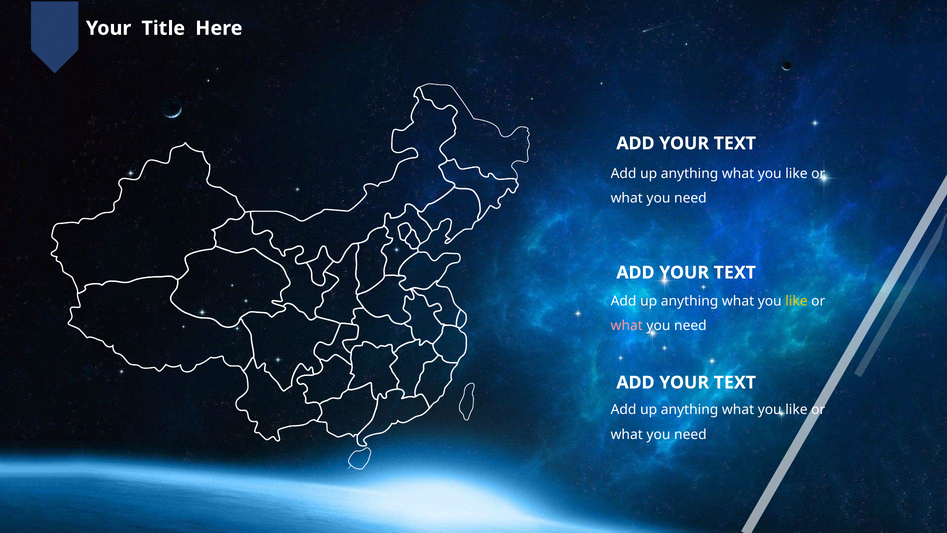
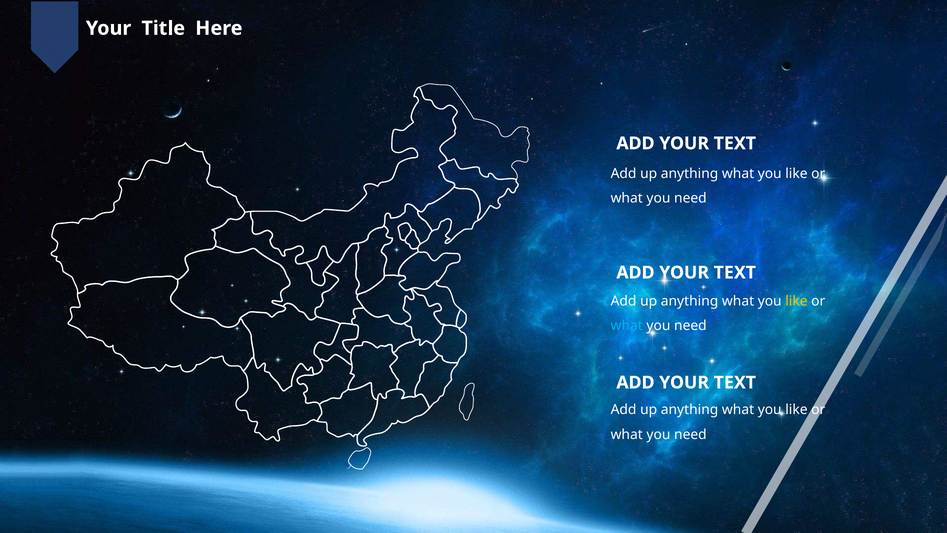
what at (627, 326) colour: pink -> light blue
